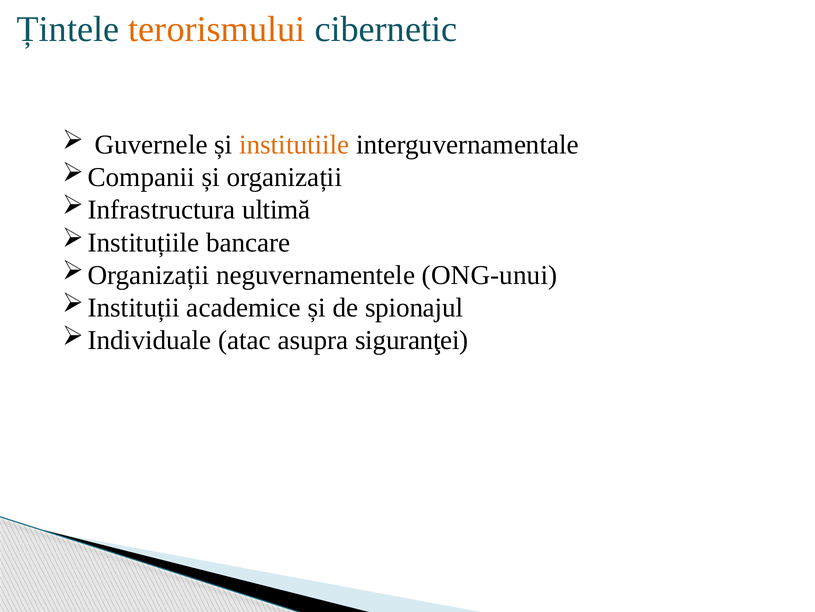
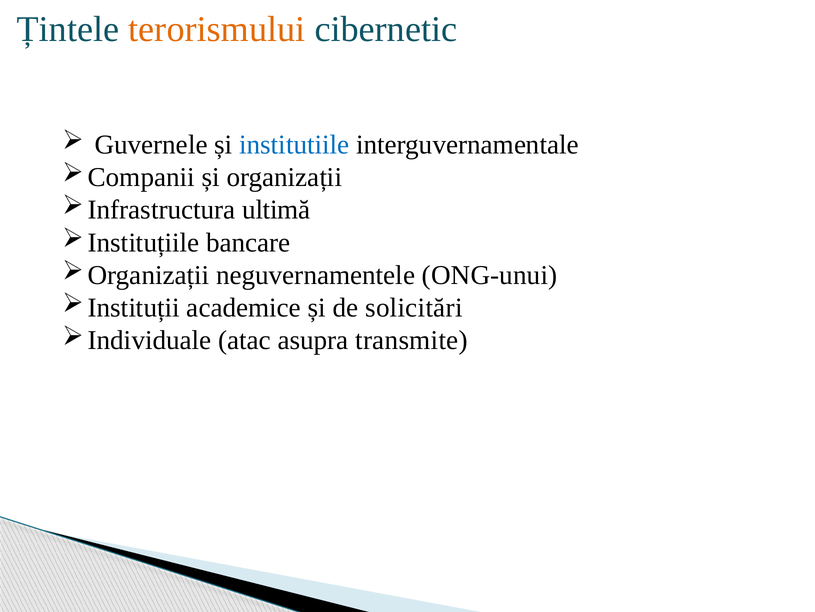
institutiile colour: orange -> blue
spionajul: spionajul -> solicitări
siguranţei: siguranţei -> transmite
